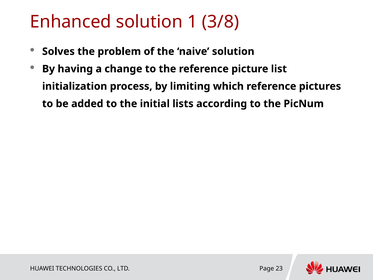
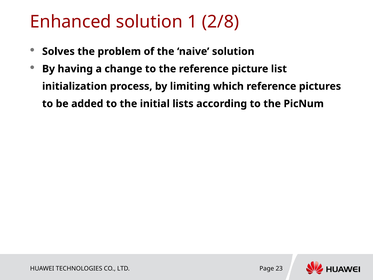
3/8: 3/8 -> 2/8
